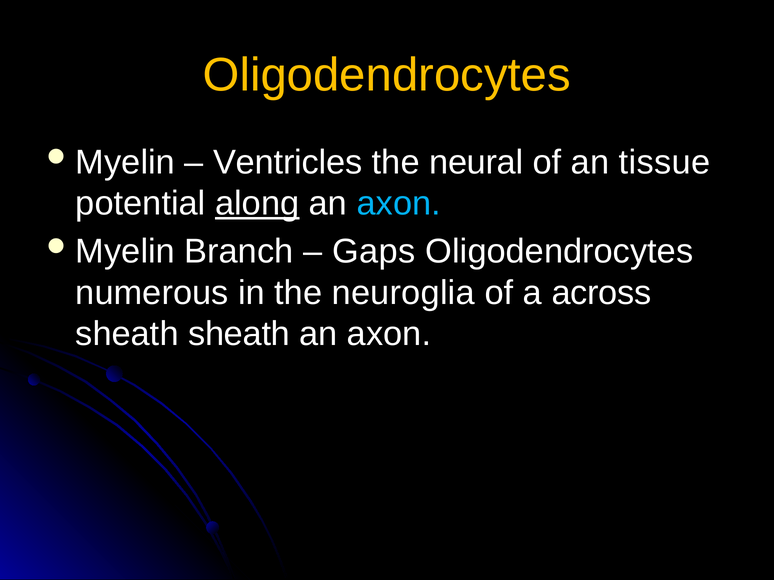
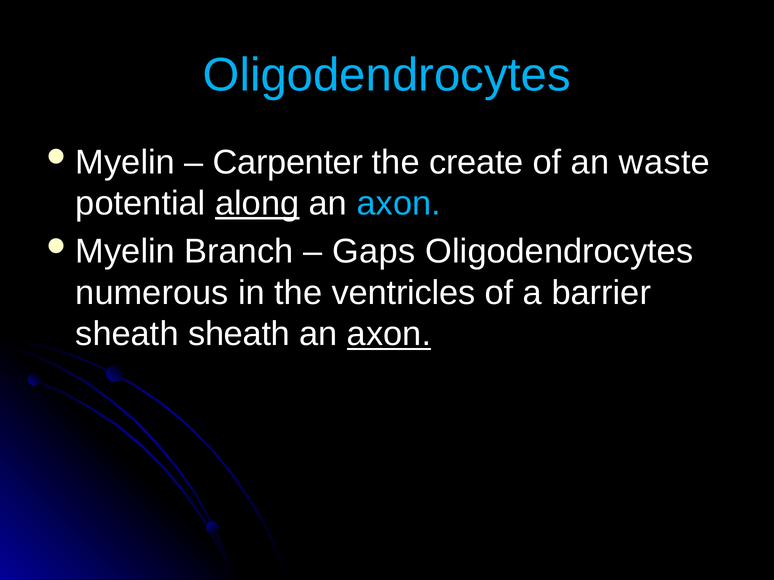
Oligodendrocytes at (387, 75) colour: yellow -> light blue
Ventricles: Ventricles -> Carpenter
neural: neural -> create
tissue: tissue -> waste
neuroglia: neuroglia -> ventricles
across: across -> barrier
axon at (389, 334) underline: none -> present
